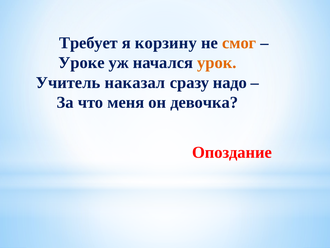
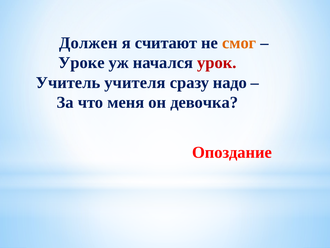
Требует: Требует -> Должен
корзину: корзину -> считают
урок colour: orange -> red
наказал: наказал -> учителя
